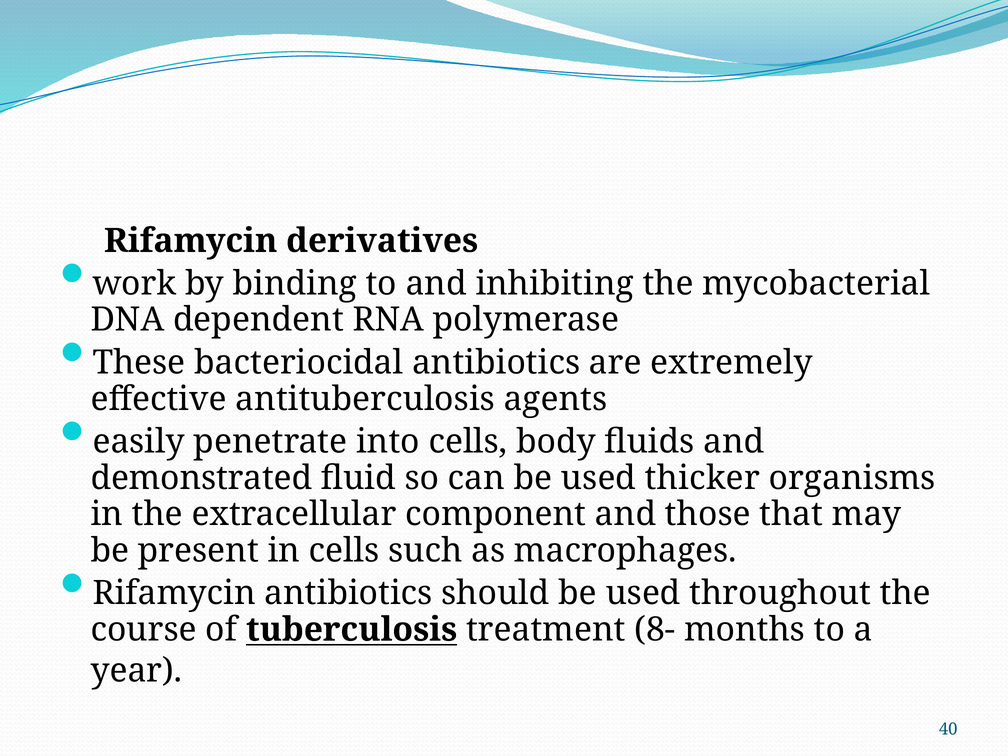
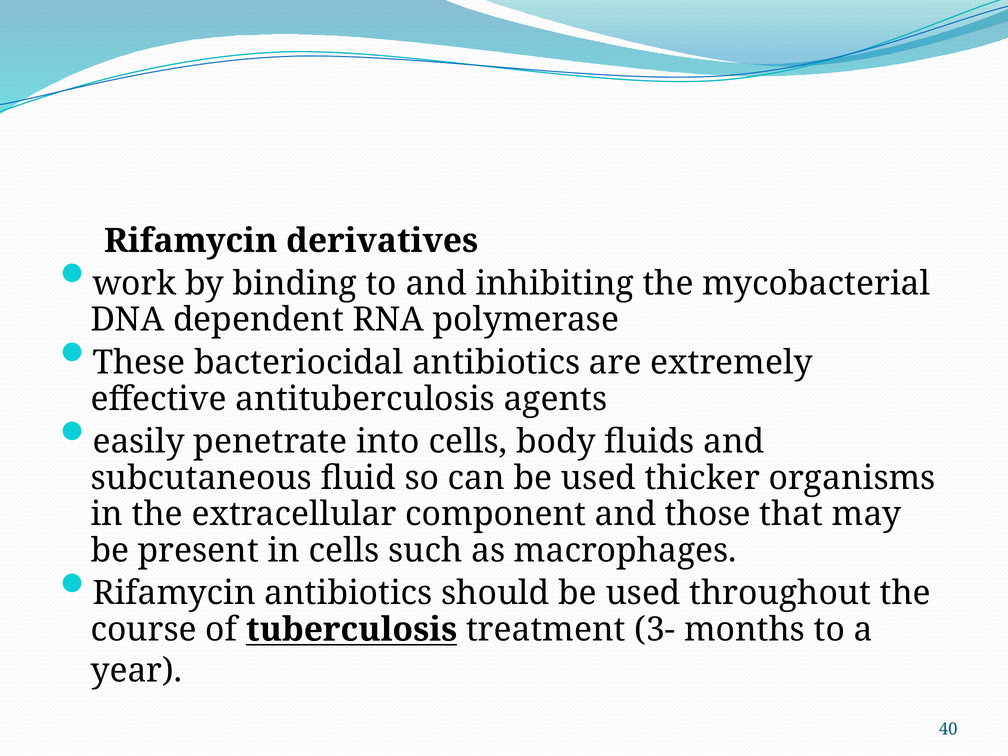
demonstrated: demonstrated -> subcutaneous
8-: 8- -> 3-
